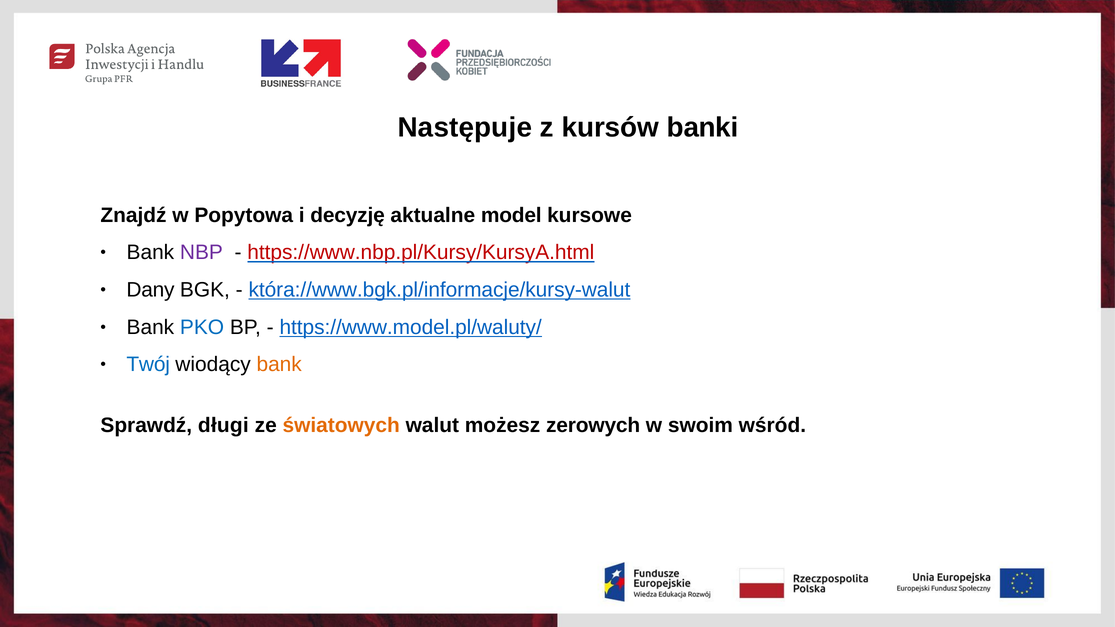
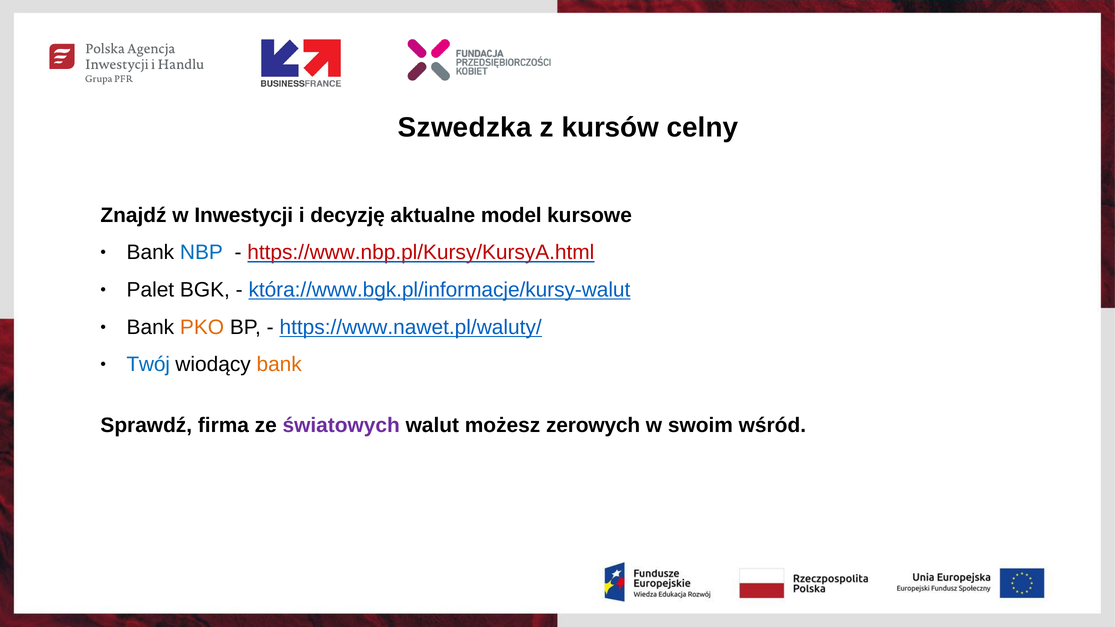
Następuje: Następuje -> Szwedzka
banki: banki -> celny
Popytowa: Popytowa -> Inwestycji
NBP colour: purple -> blue
Dany: Dany -> Palet
PKO colour: blue -> orange
https://www.model.pl/waluty/: https://www.model.pl/waluty/ -> https://www.nawet.pl/waluty/
długi: długi -> firma
światowych colour: orange -> purple
